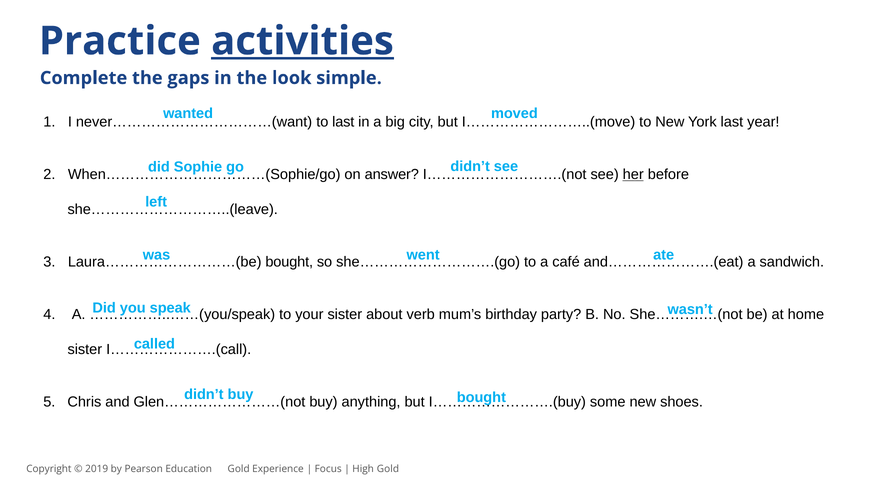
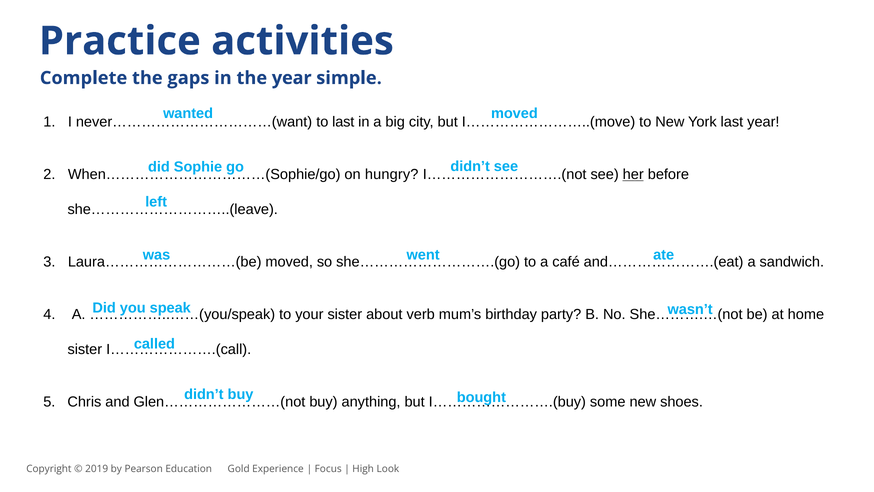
activities underline: present -> none
the look: look -> year
answer: answer -> hungry
bought at (289, 262): bought -> moved
High Gold: Gold -> Look
